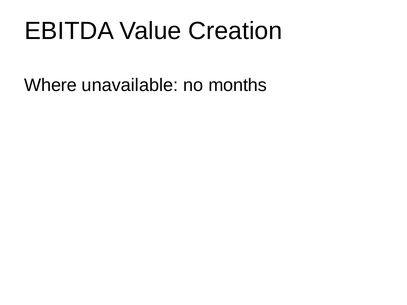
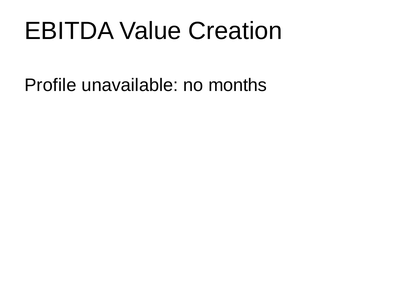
Where: Where -> Profile
